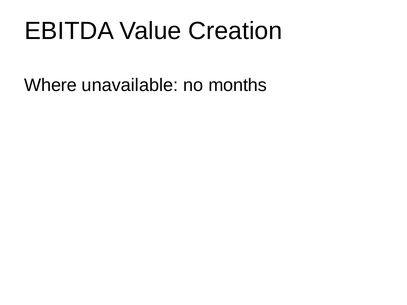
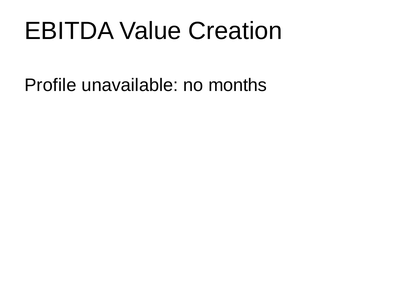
Where: Where -> Profile
